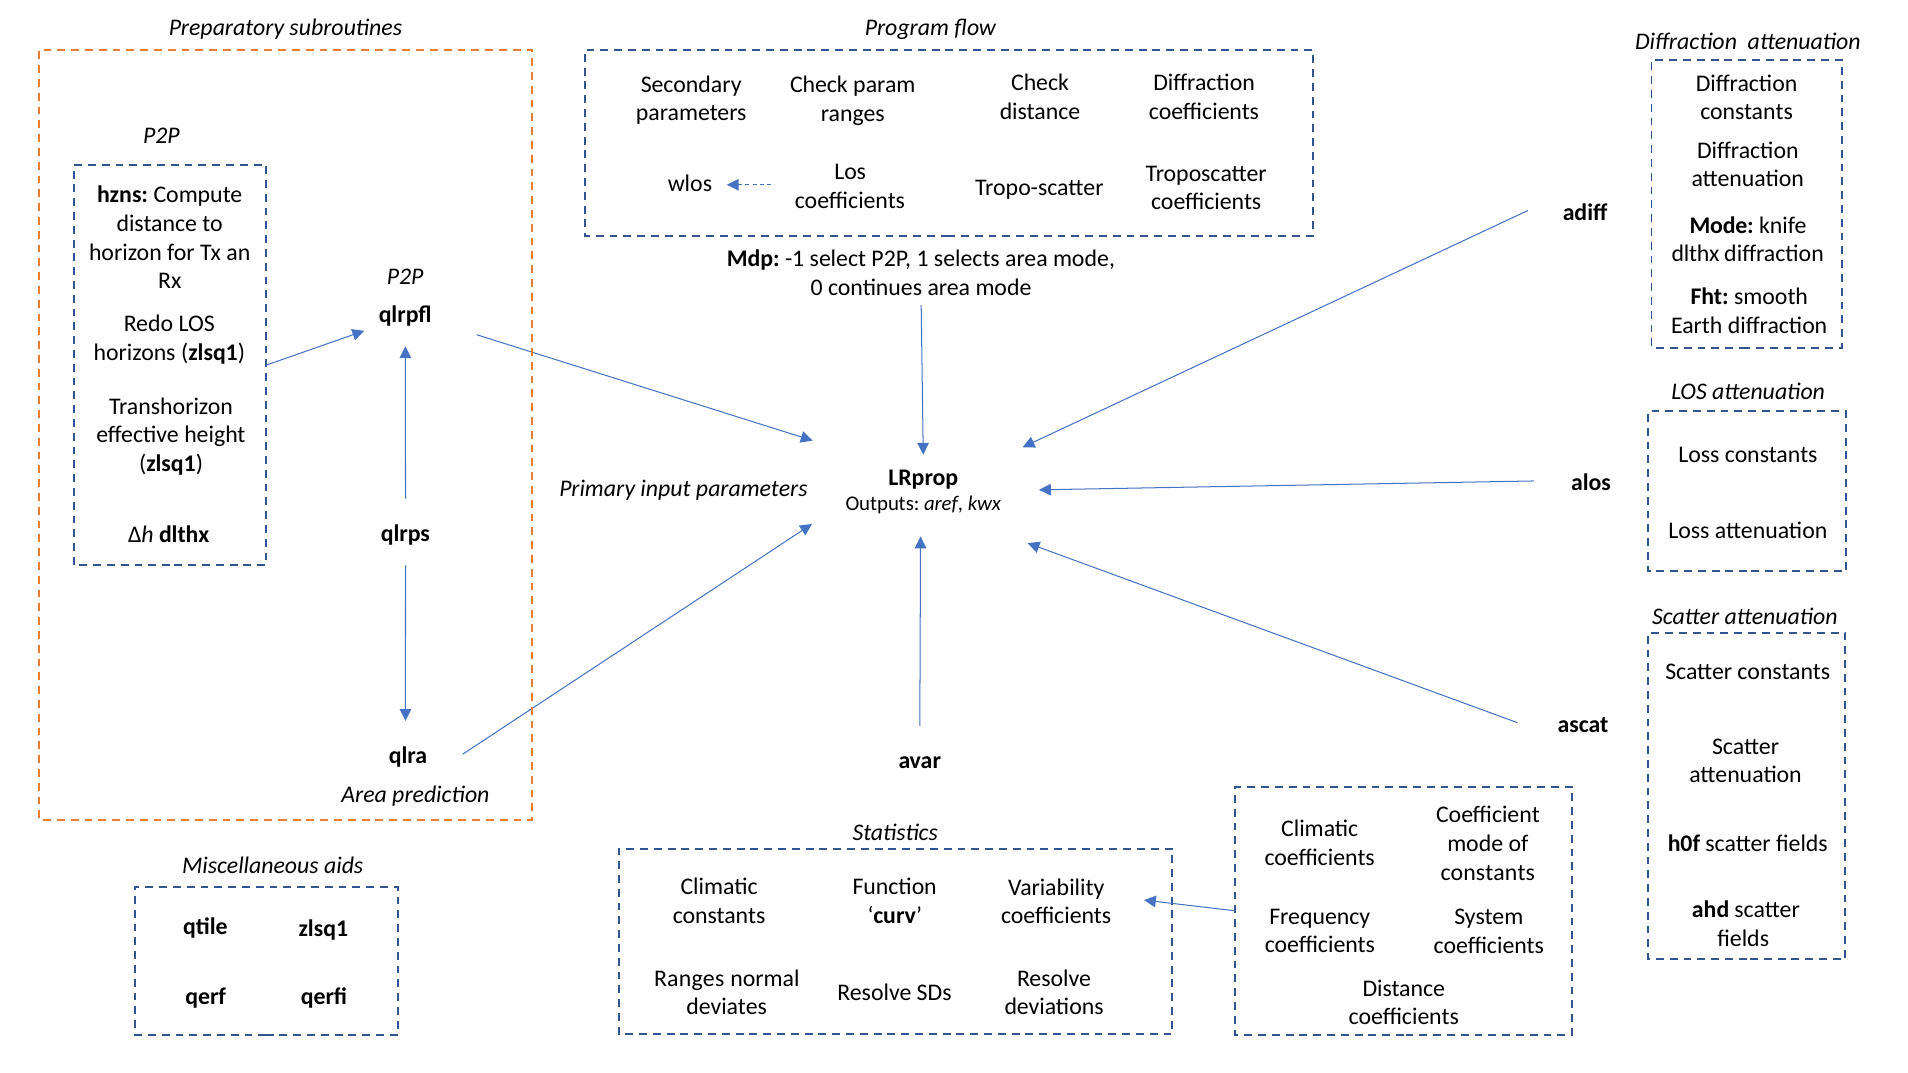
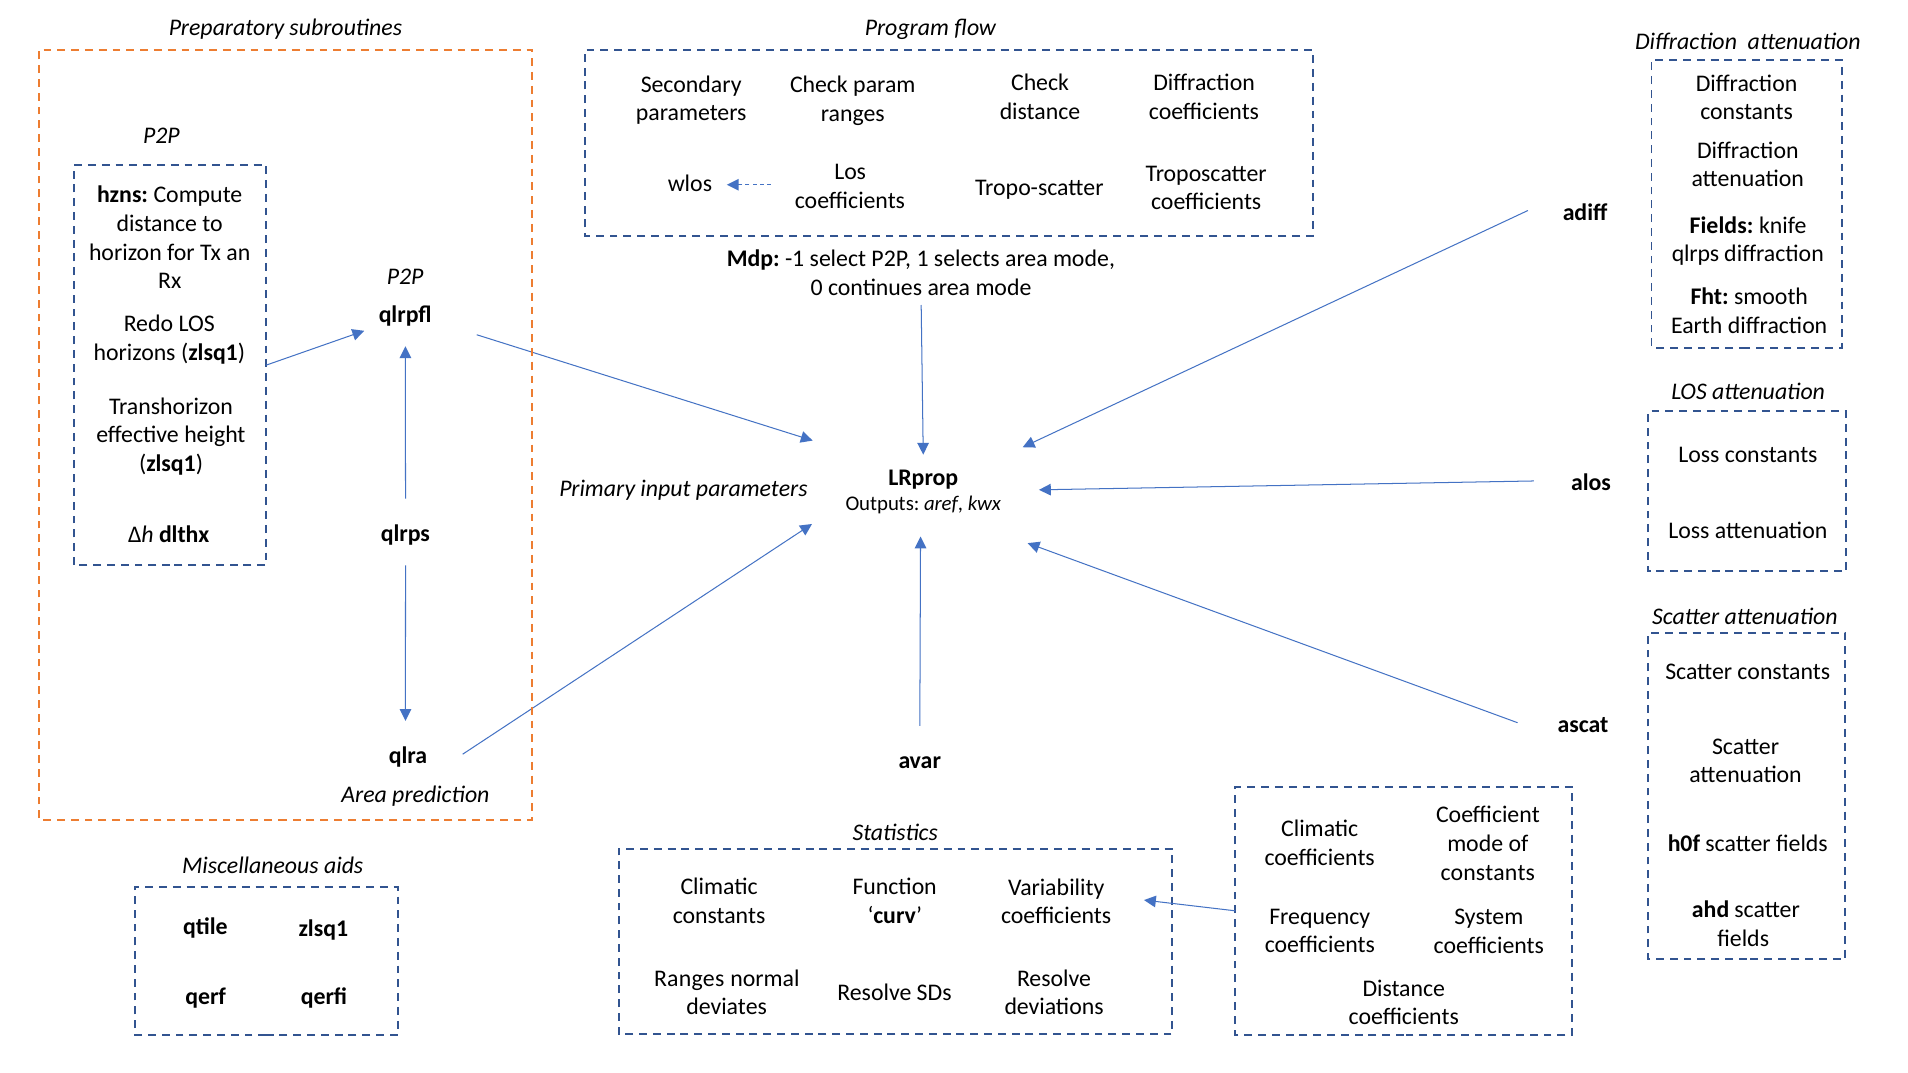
Mode at (1722, 225): Mode -> Fields
dlthx at (1696, 254): dlthx -> qlrps
